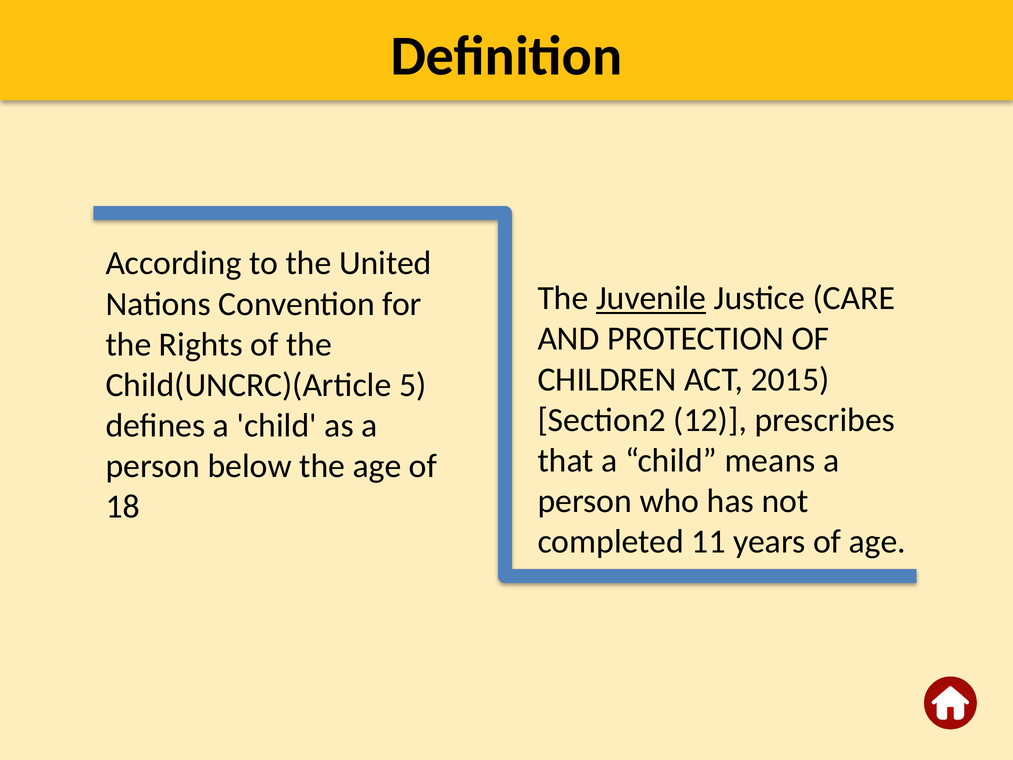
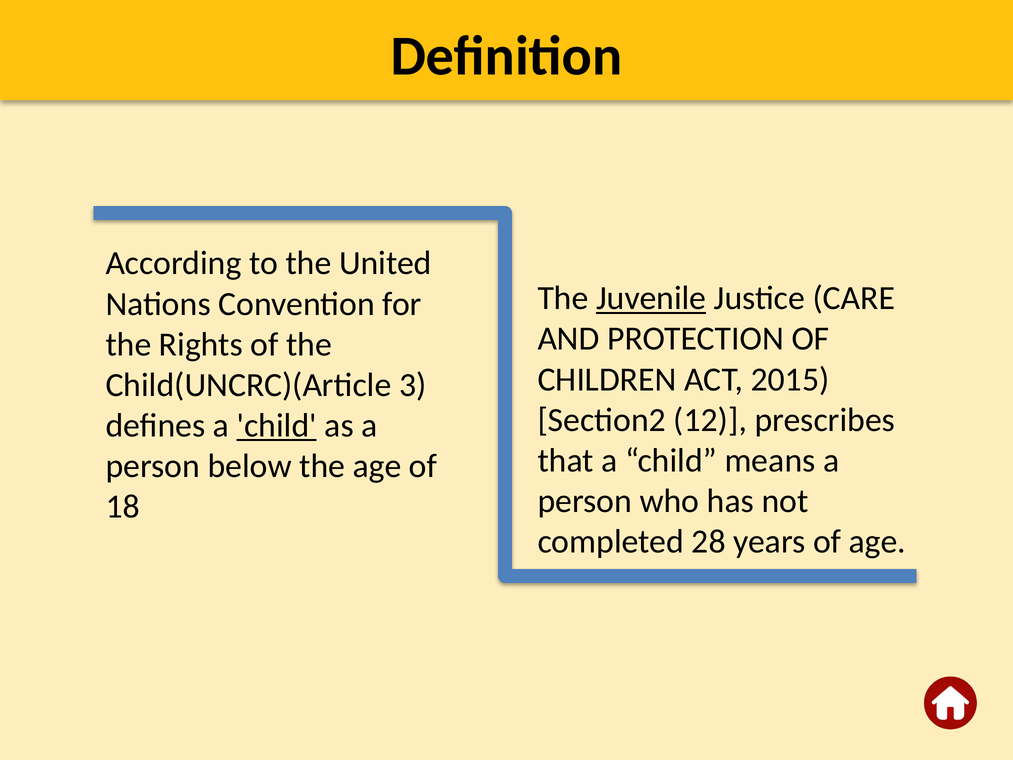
5: 5 -> 3
child at (277, 425) underline: none -> present
11: 11 -> 28
